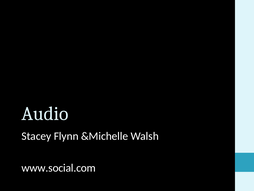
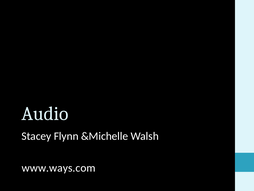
www.social.com: www.social.com -> www.ways.com
